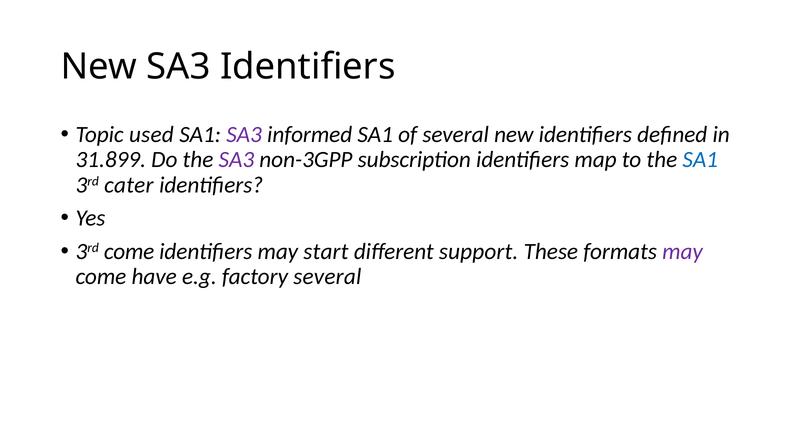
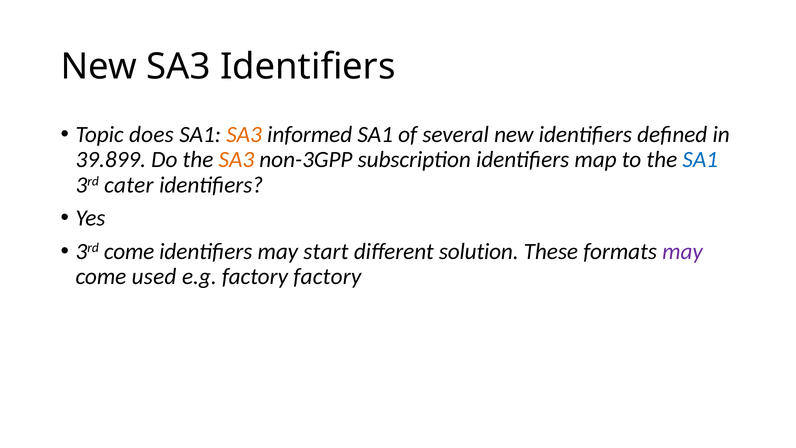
used: used -> does
SA3 at (244, 135) colour: purple -> orange
31.899: 31.899 -> 39.899
SA3 at (236, 160) colour: purple -> orange
support: support -> solution
have: have -> used
factory several: several -> factory
